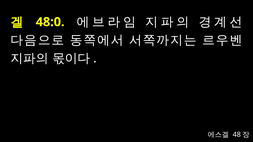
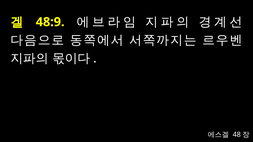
48:0: 48:0 -> 48:9
